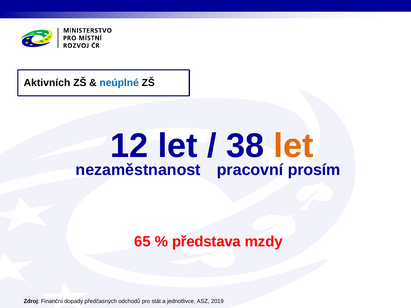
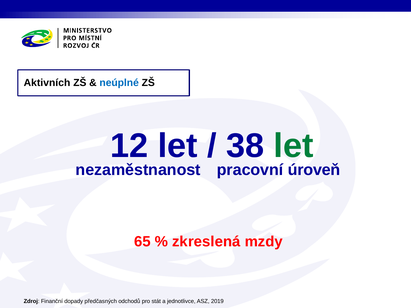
let at (294, 146) colour: orange -> green
prosím: prosím -> úroveň
představa: představa -> zkreslená
